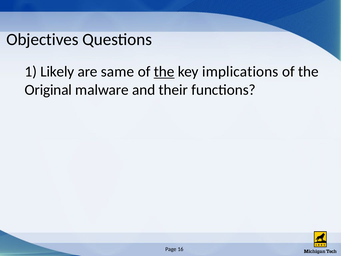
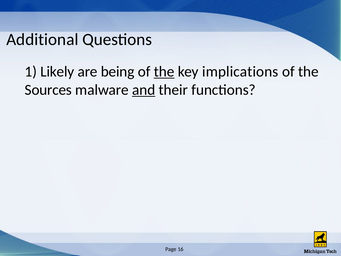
Objectives: Objectives -> Additional
same: same -> being
Original: Original -> Sources
and underline: none -> present
